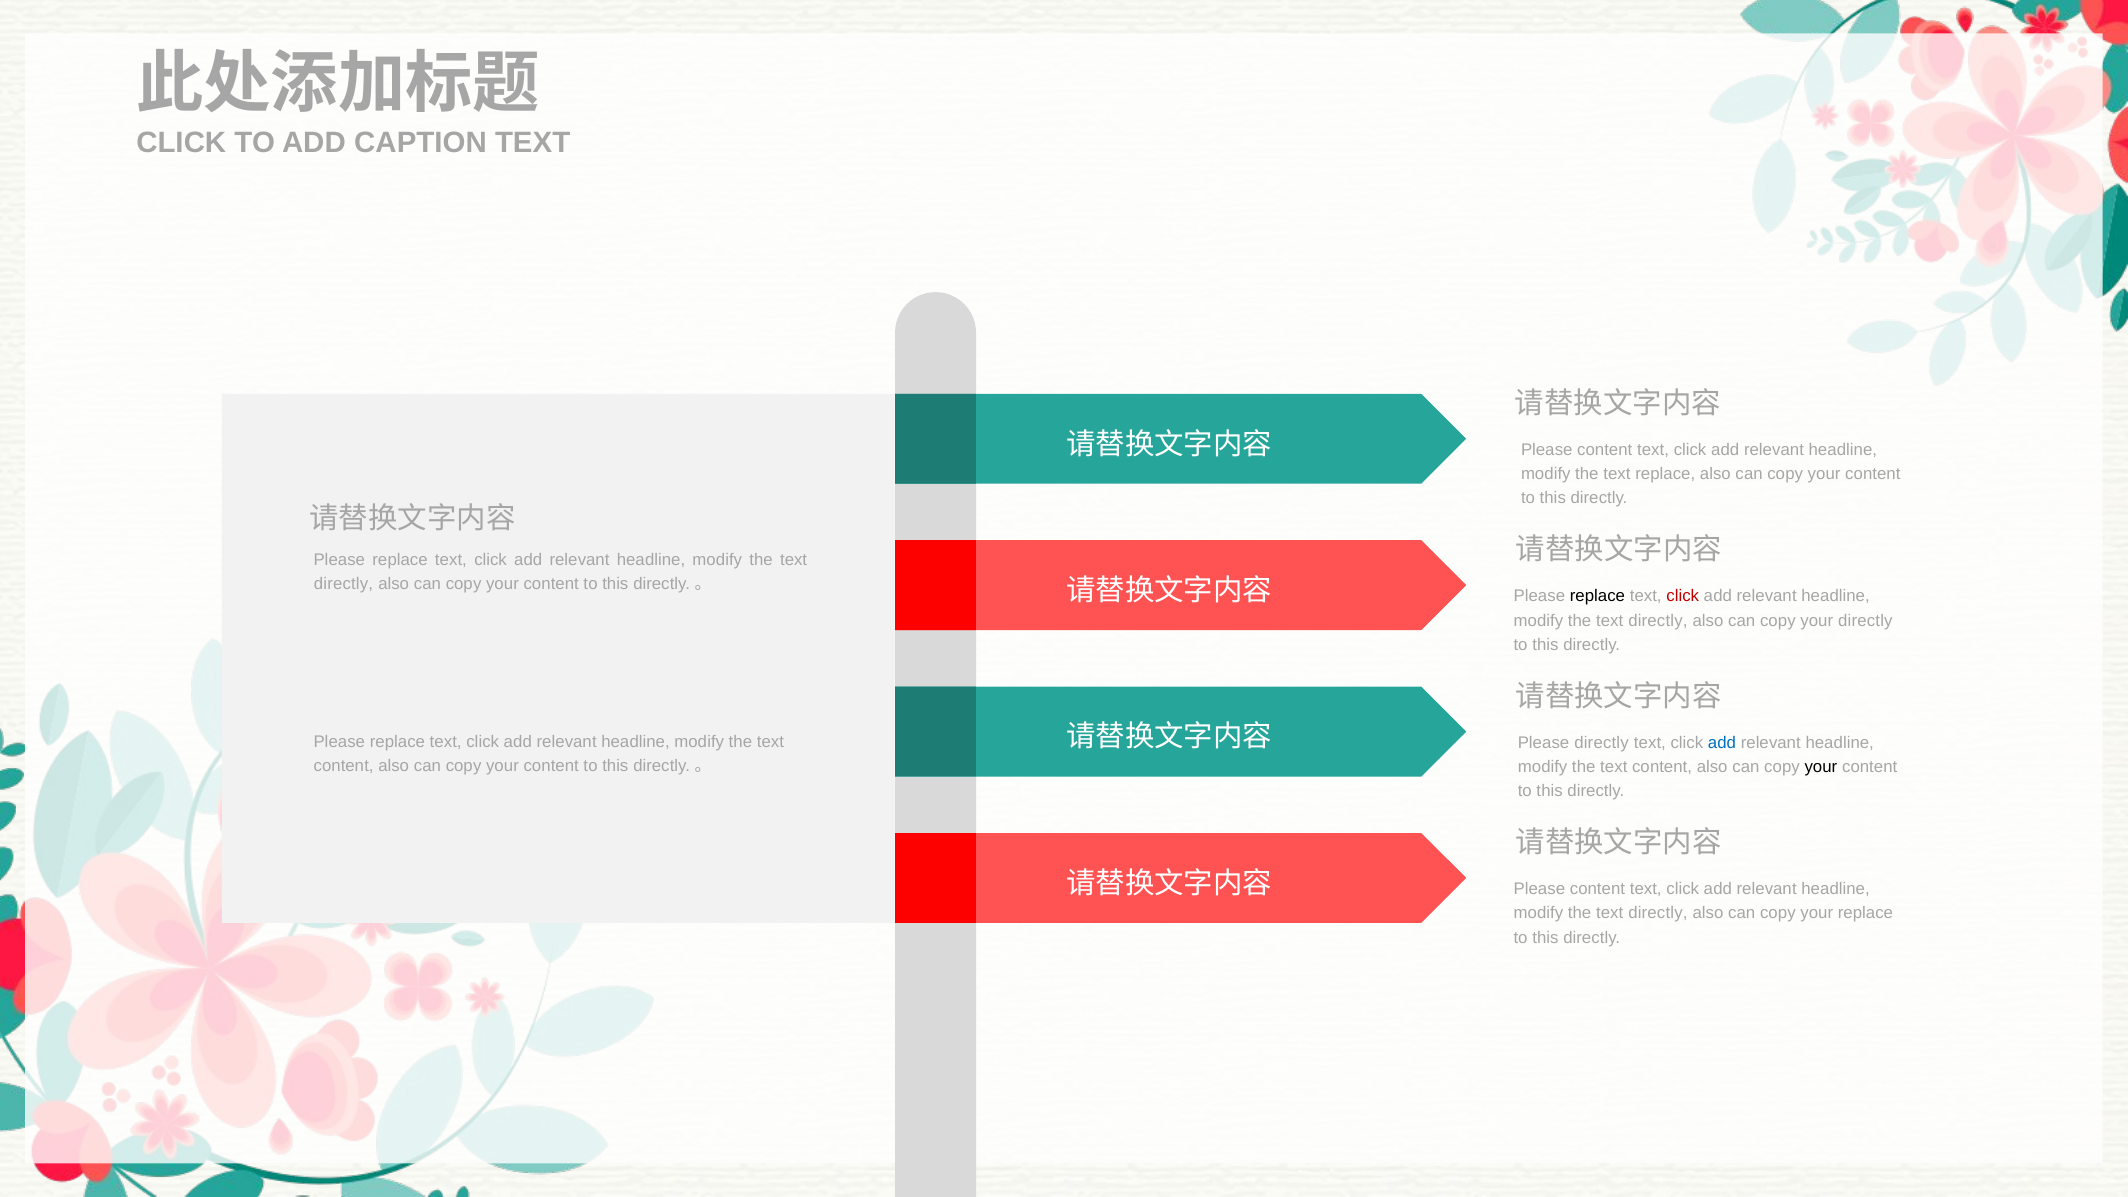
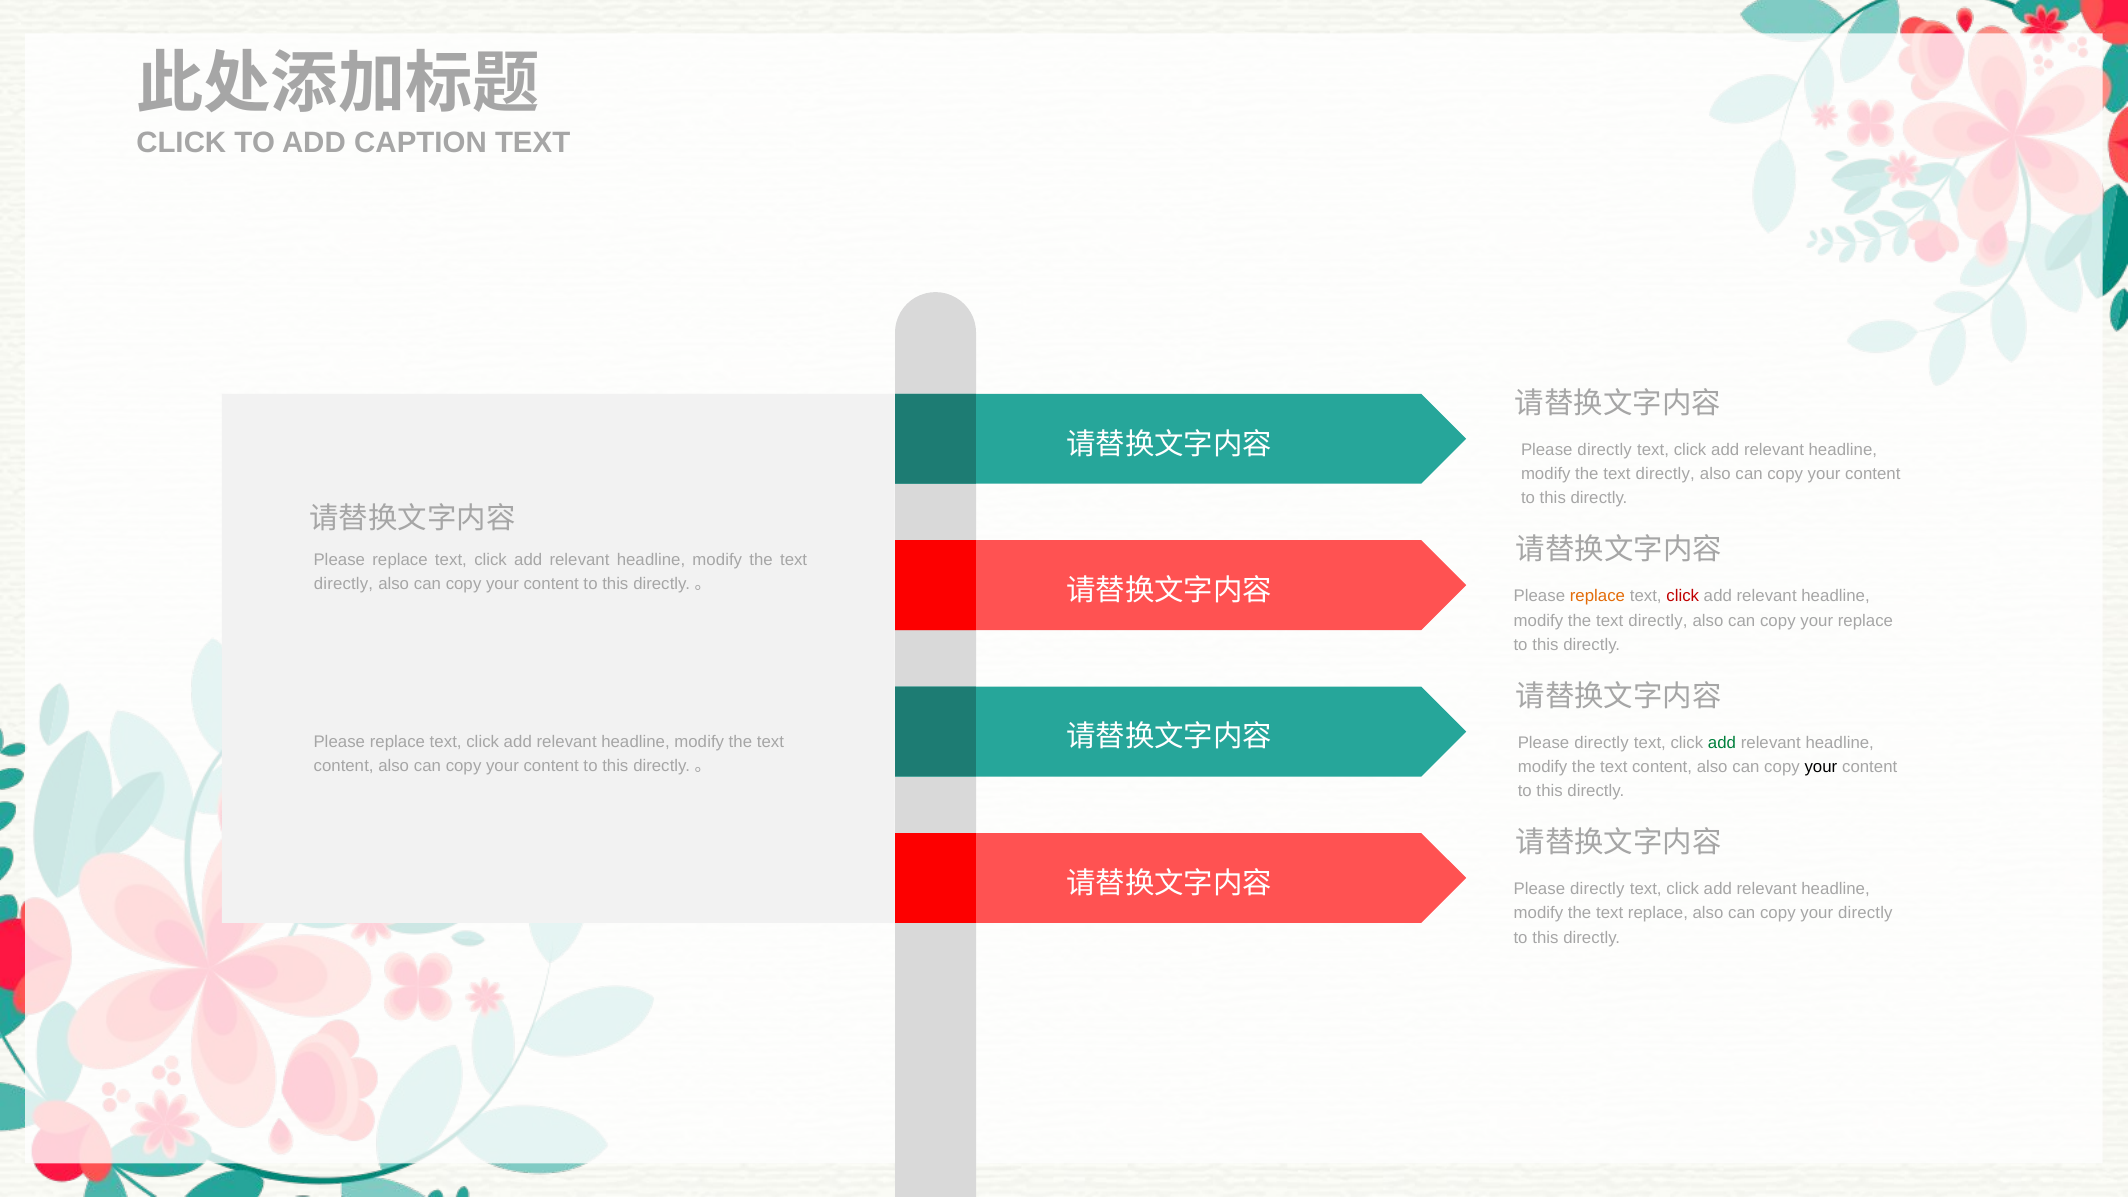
content at (1605, 450): content -> directly
replace at (1665, 474): replace -> directly
replace at (1597, 596) colour: black -> orange
your directly: directly -> replace
add at (1722, 743) colour: blue -> green
content at (1597, 889): content -> directly
directly at (1658, 913): directly -> replace
your replace: replace -> directly
